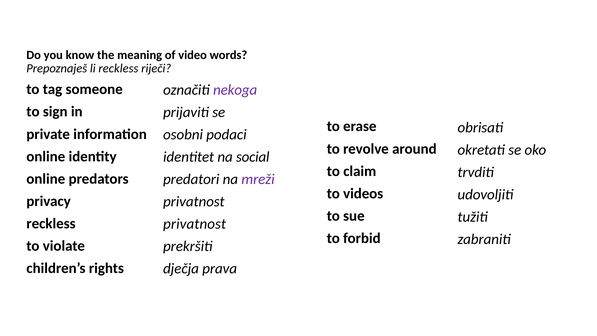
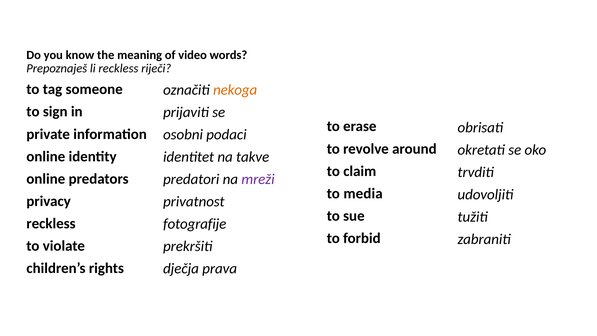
nekoga colour: purple -> orange
social: social -> takve
videos: videos -> media
privatnost at (195, 224): privatnost -> fotografije
